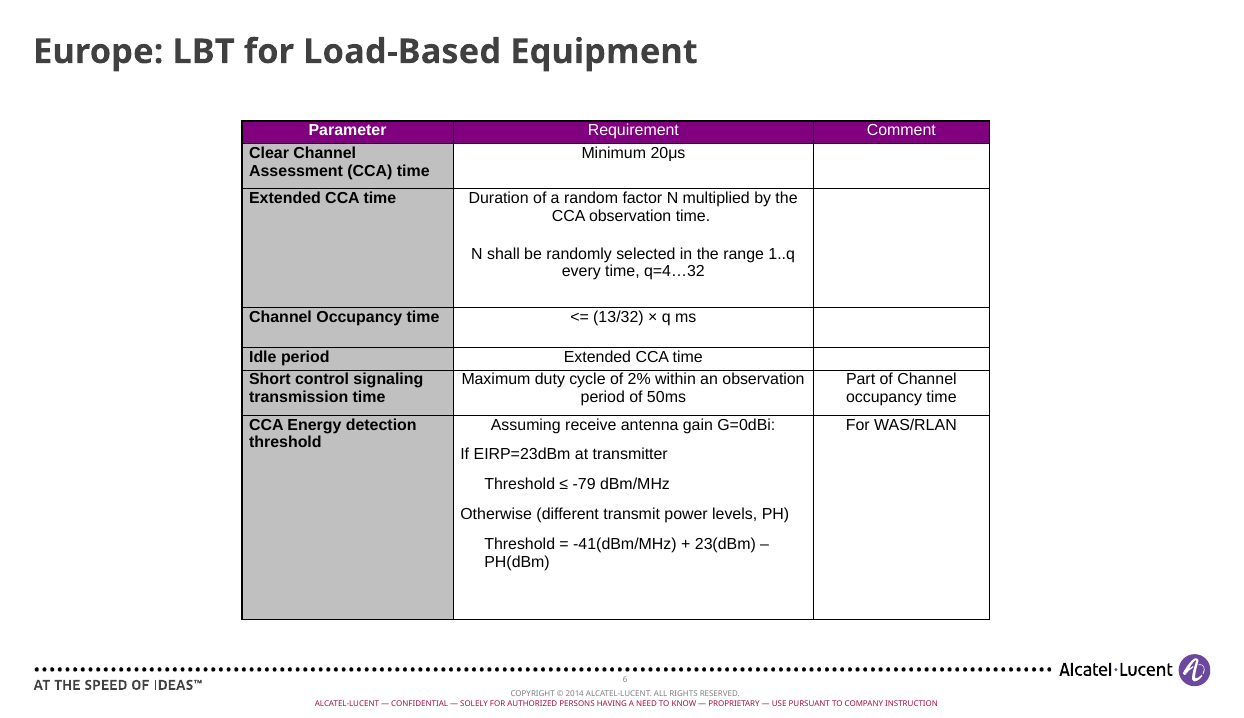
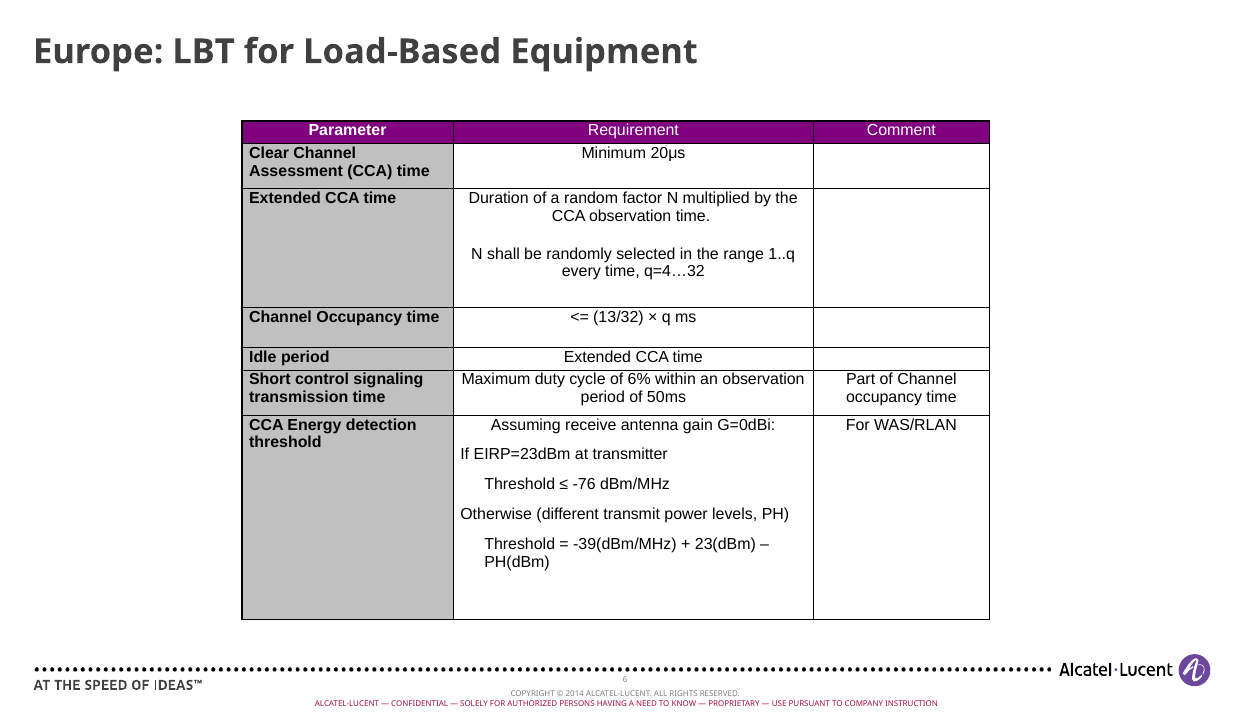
2%: 2% -> 6%
-79: -79 -> -76
-41(dBm/MHz: -41(dBm/MHz -> -39(dBm/MHz
